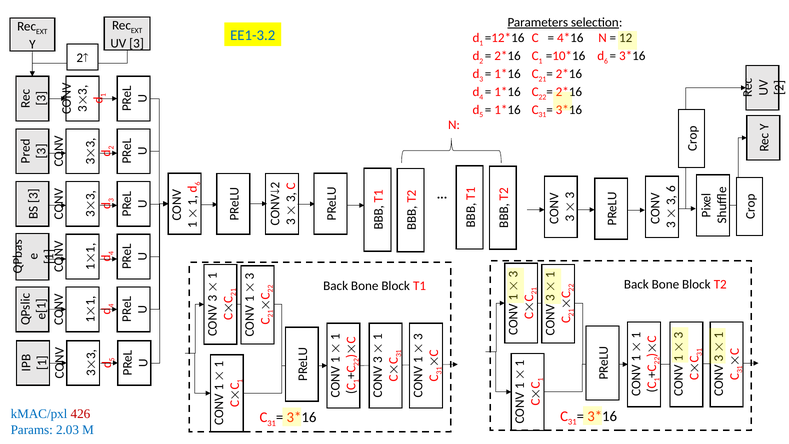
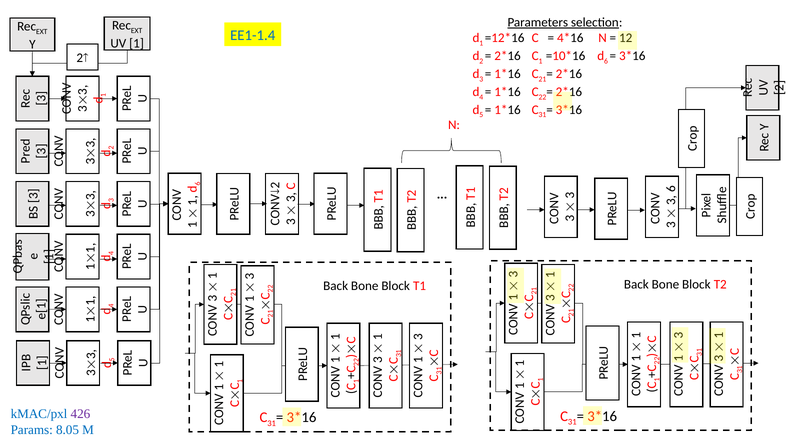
EE1-3.2: EE1-3.2 -> EE1-1.4
UV 3: 3 -> 1
426 colour: red -> purple
2.03: 2.03 -> 8.05
